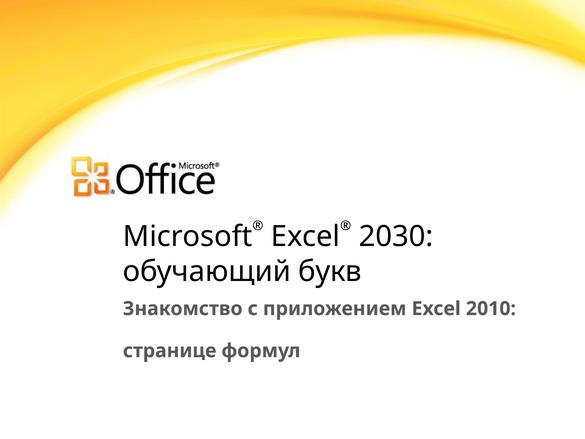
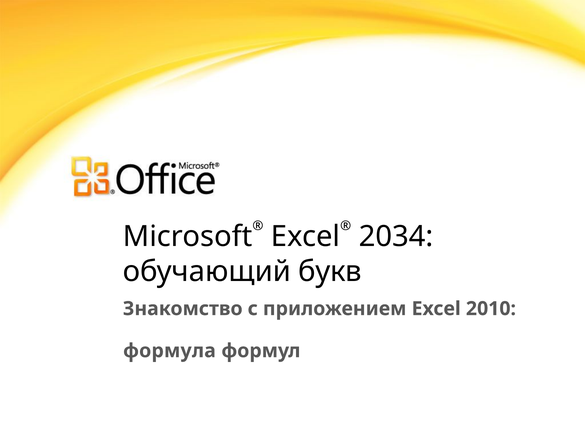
2030: 2030 -> 2034
странице: странице -> формула
